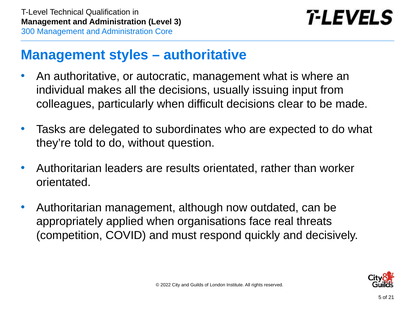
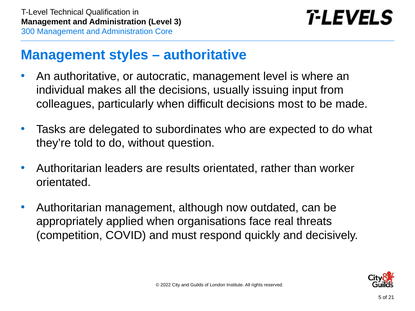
management what: what -> level
clear: clear -> most
